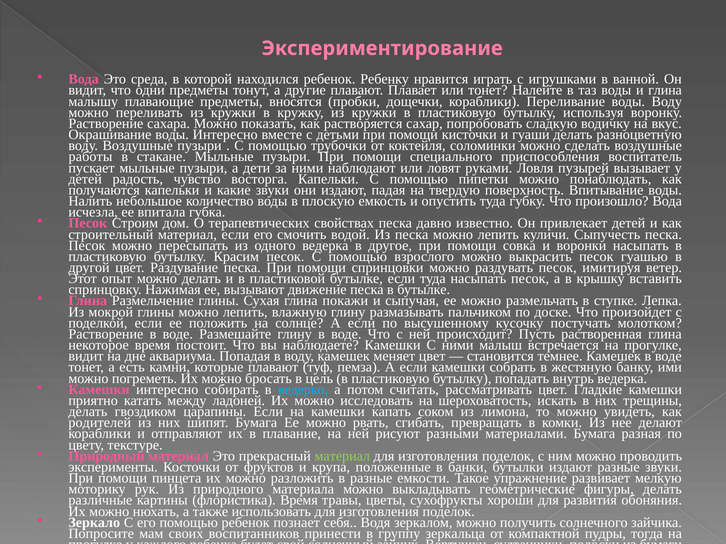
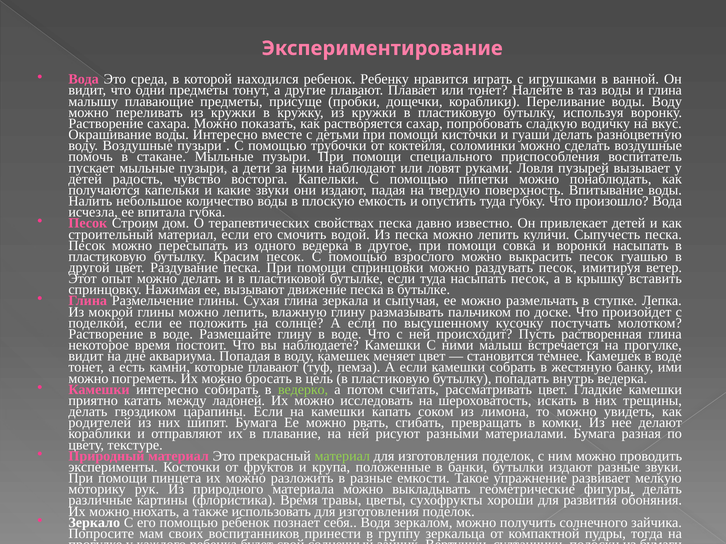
вносятся: вносятся -> присуще
работы: работы -> помочь
покажи: покажи -> зеркала
ведерко colour: light blue -> light green
